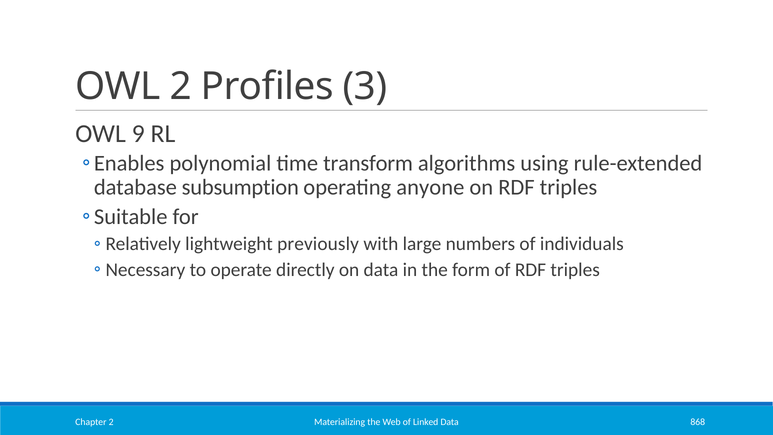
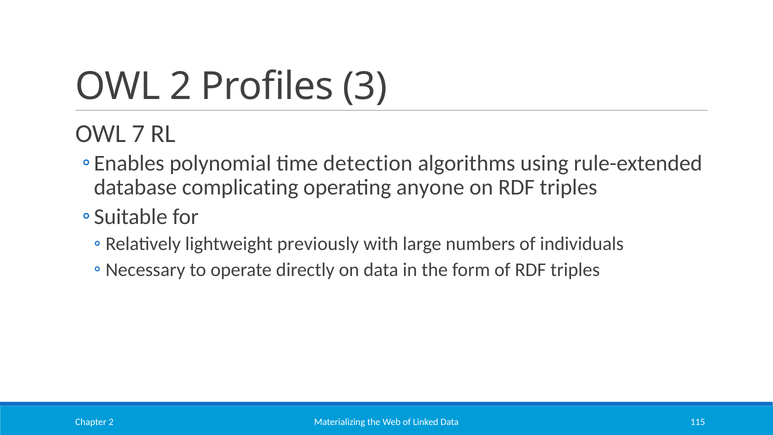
9: 9 -> 7
transform: transform -> detection
subsumption: subsumption -> complicating
868: 868 -> 115
